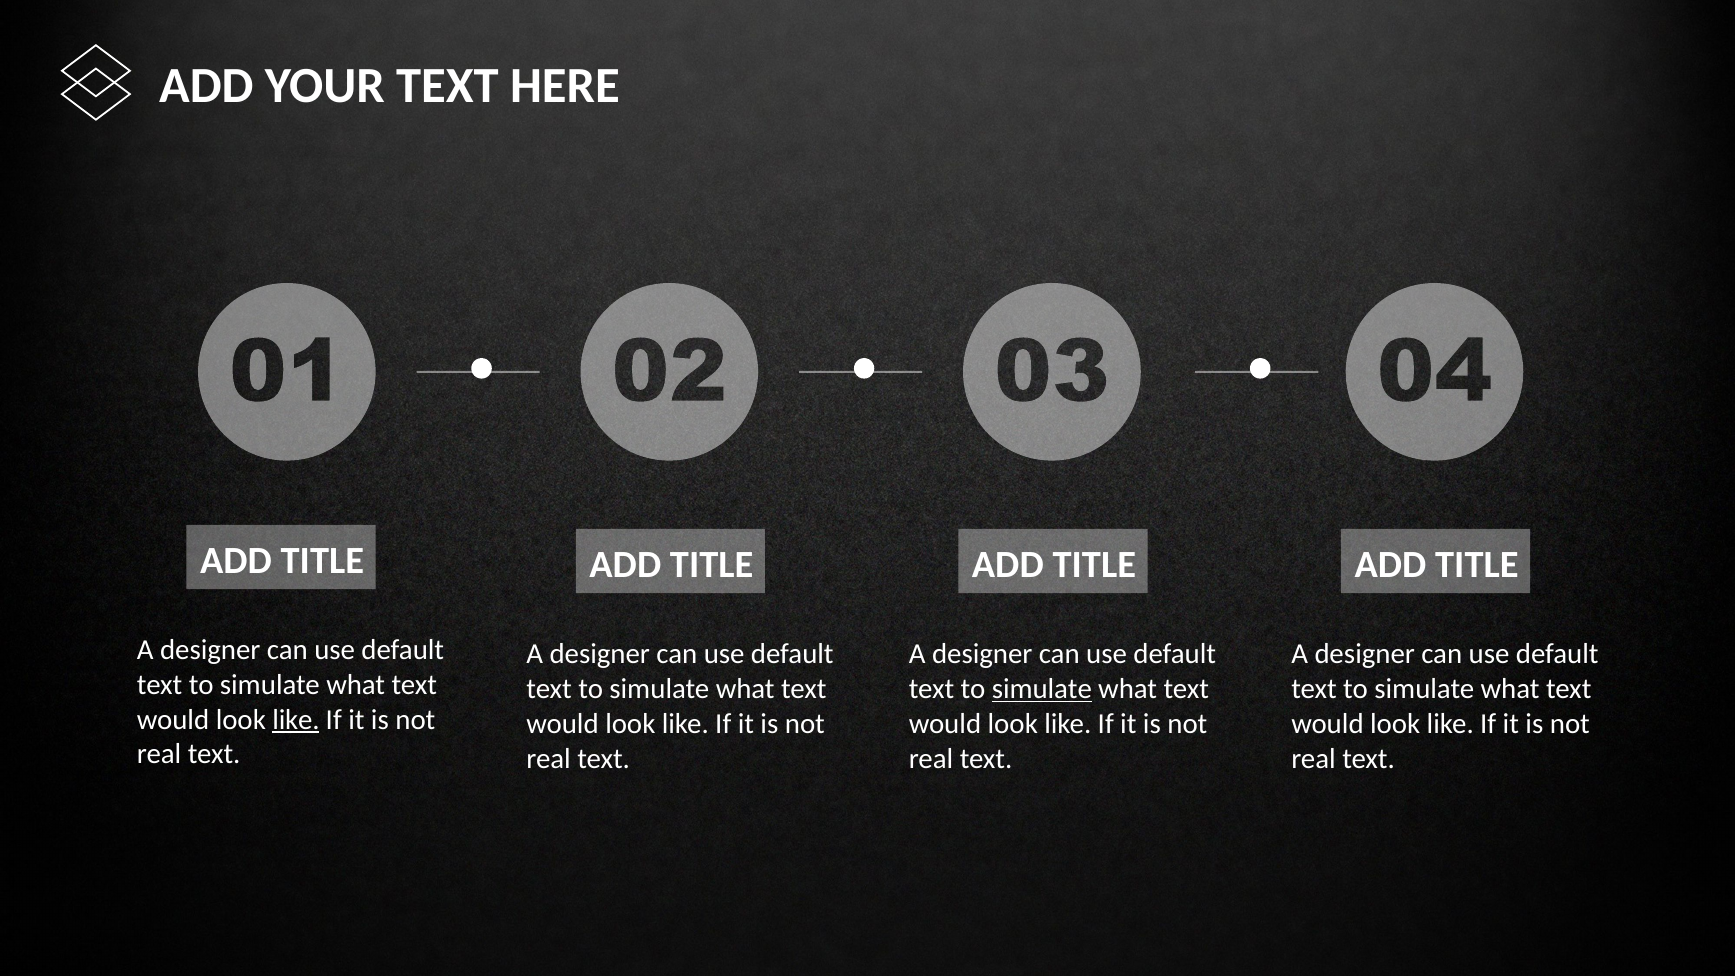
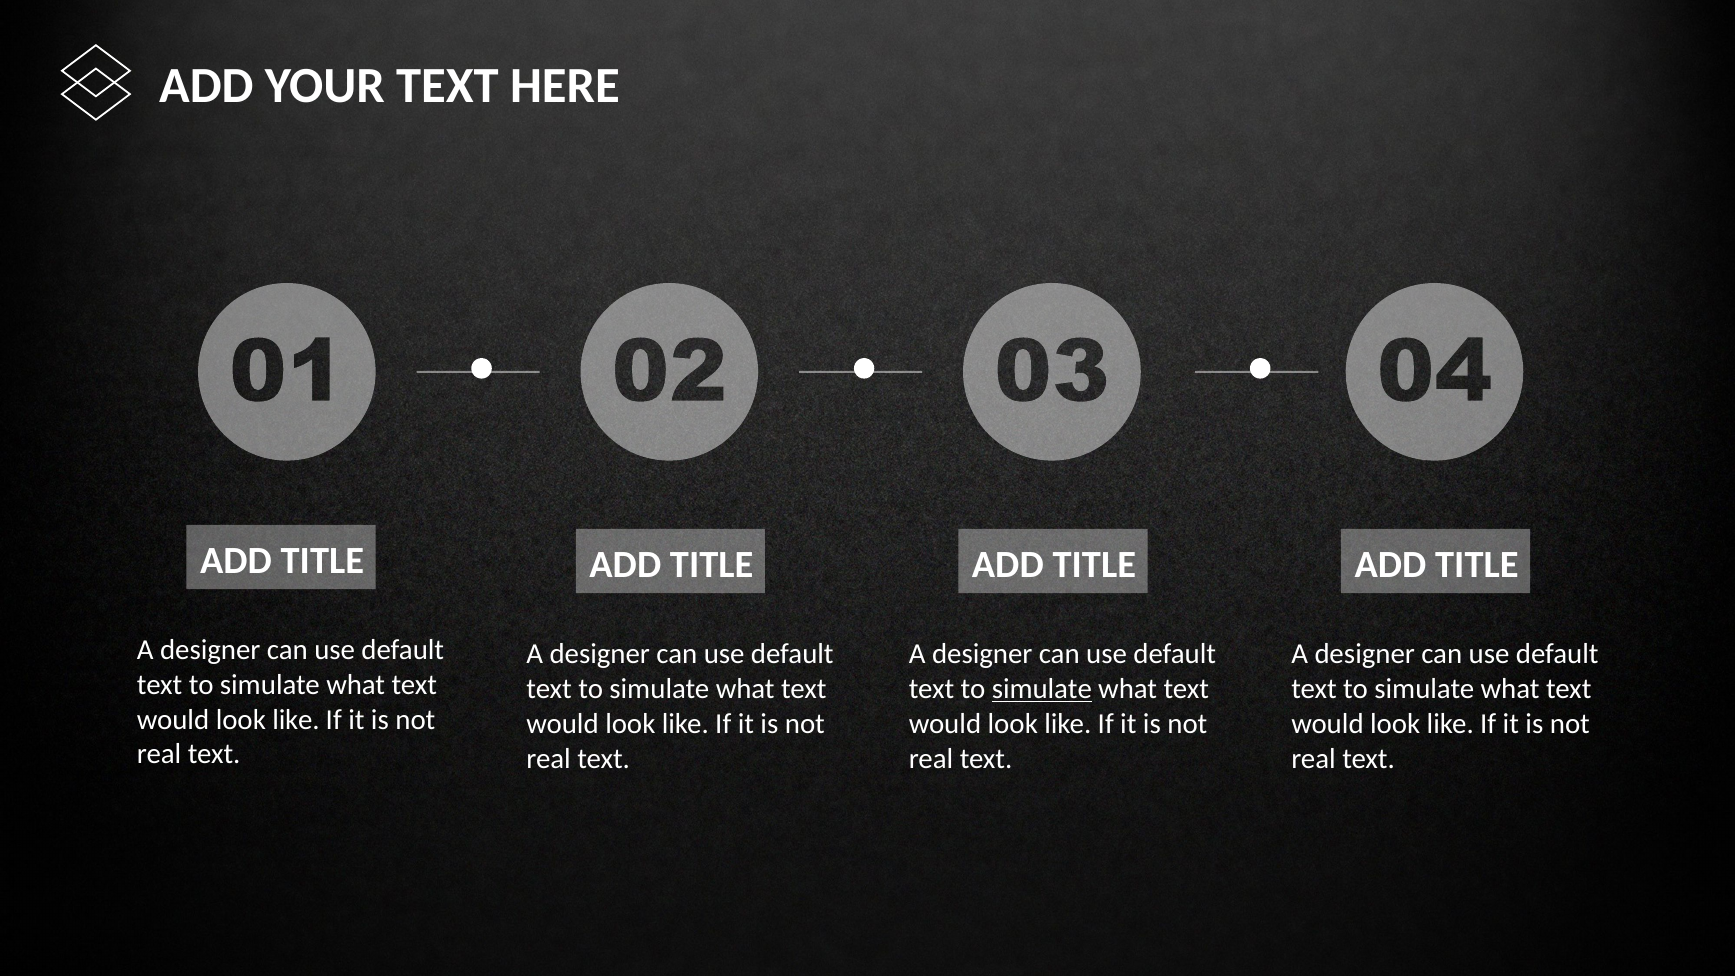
like at (296, 720) underline: present -> none
